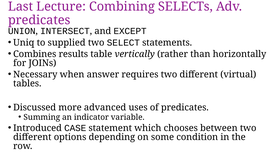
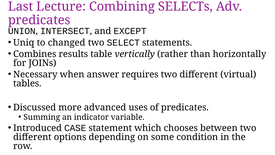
supplied: supplied -> changed
